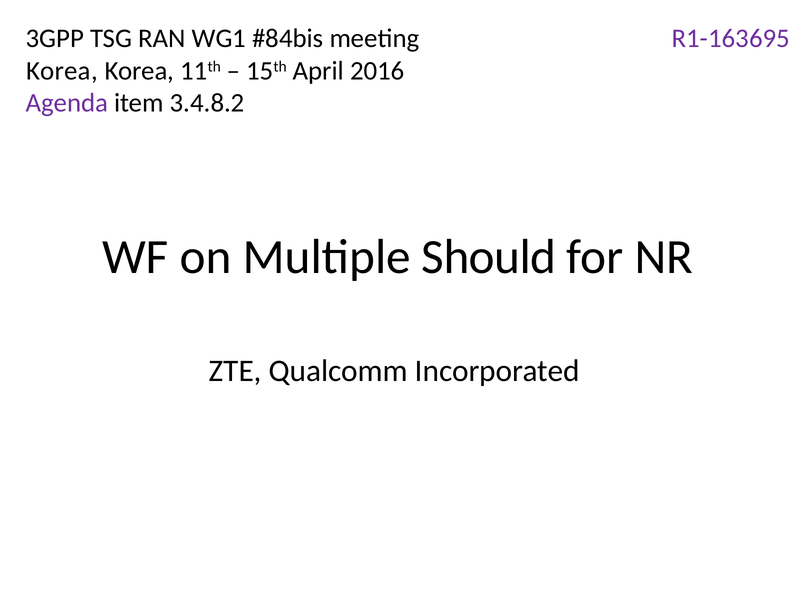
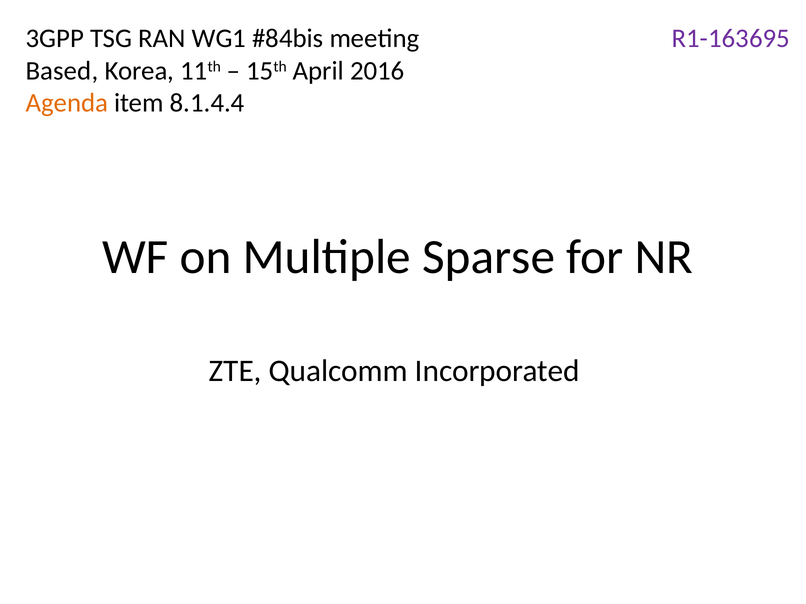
Korea at (62, 71): Korea -> Based
Agenda colour: purple -> orange
3.4.8.2: 3.4.8.2 -> 8.1.4.4
Should: Should -> Sparse
